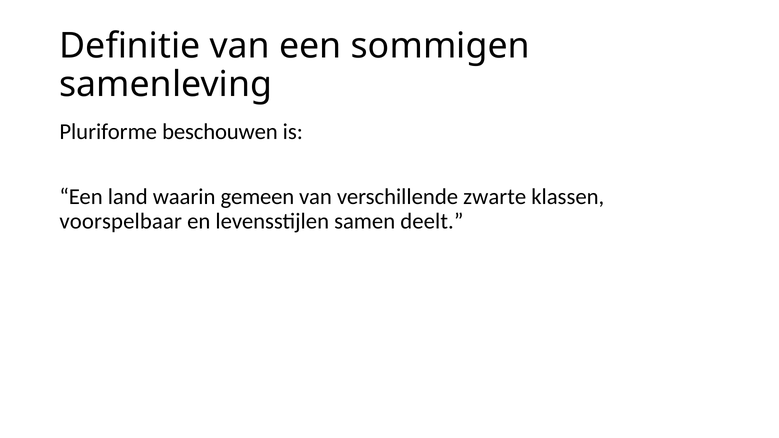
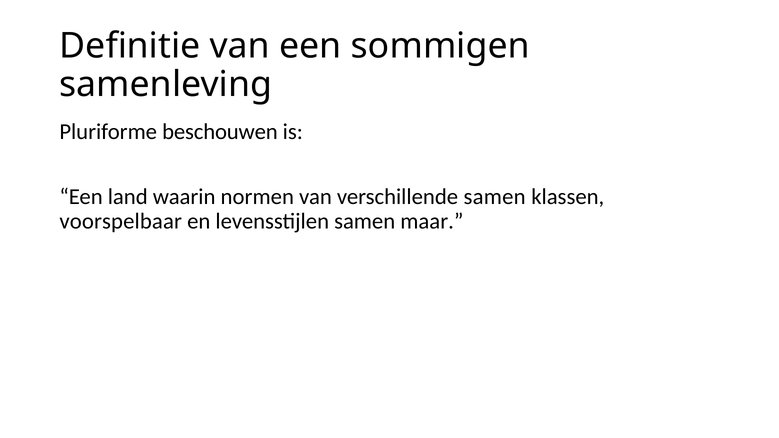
gemeen: gemeen -> normen
verschillende zwarte: zwarte -> samen
deelt: deelt -> maar
